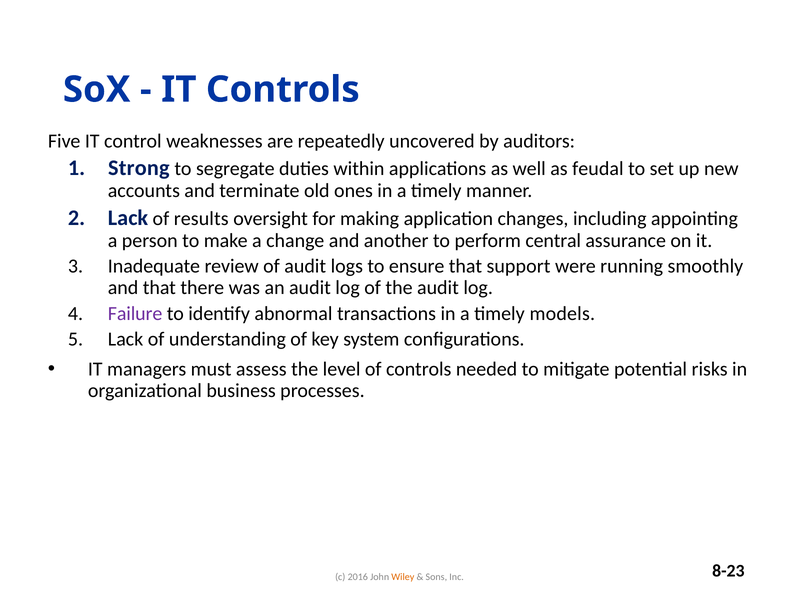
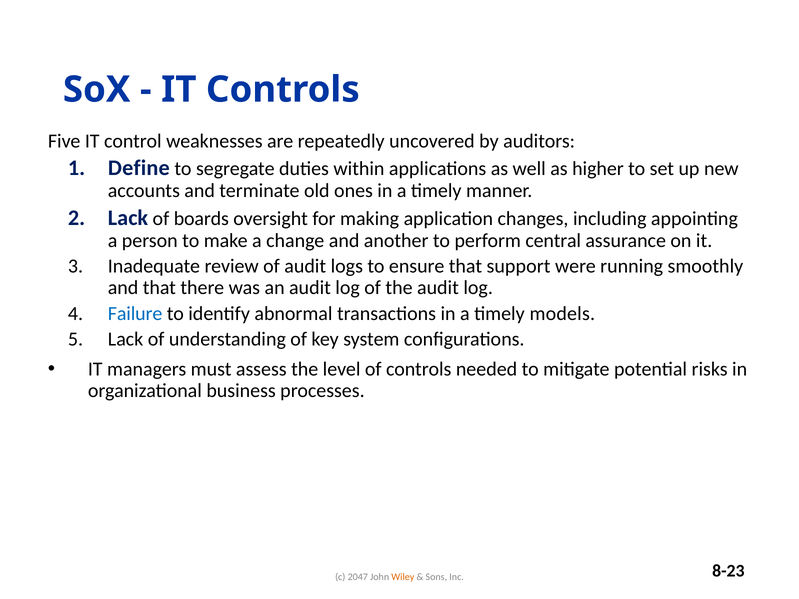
Strong: Strong -> Define
feudal: feudal -> higher
results: results -> boards
Failure colour: purple -> blue
2016: 2016 -> 2047
